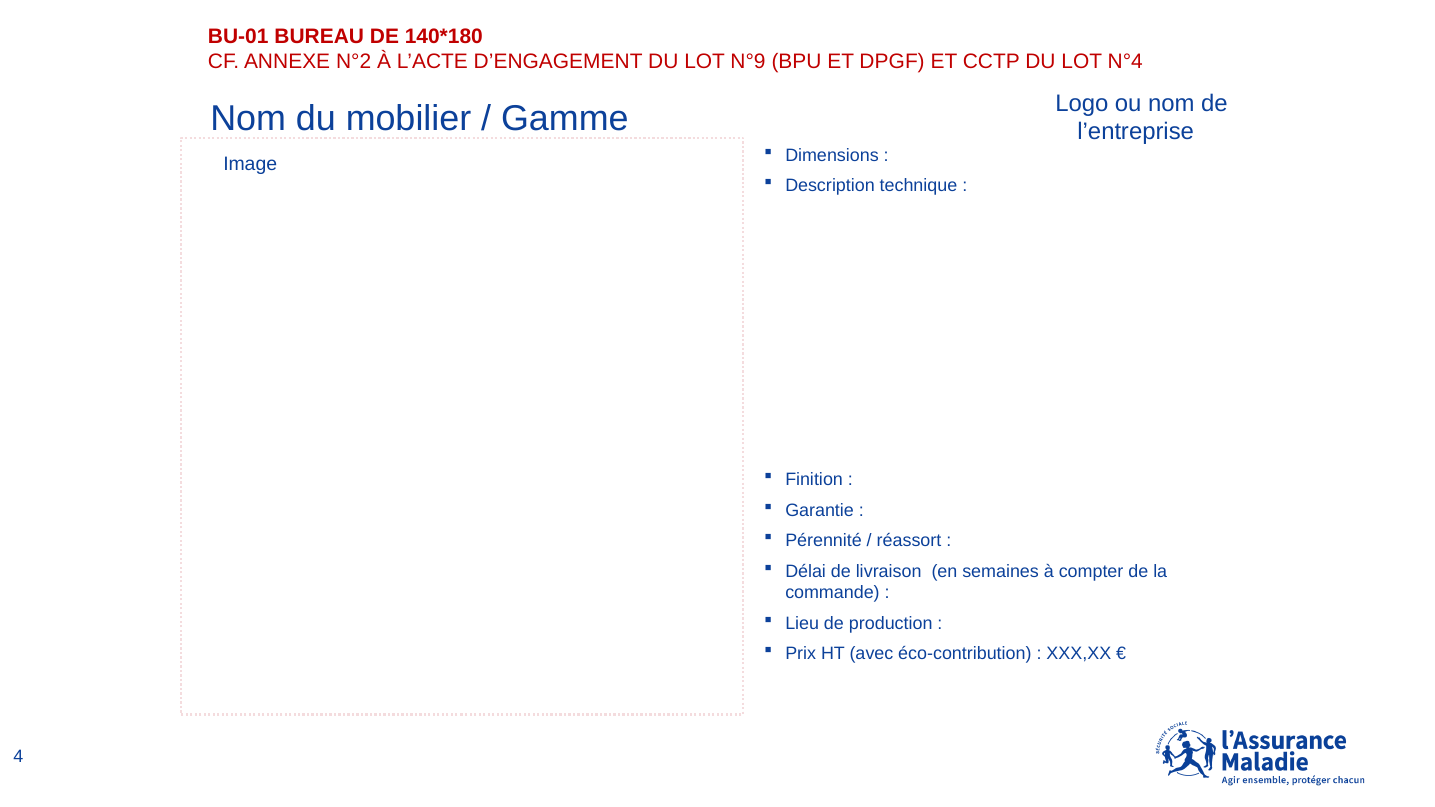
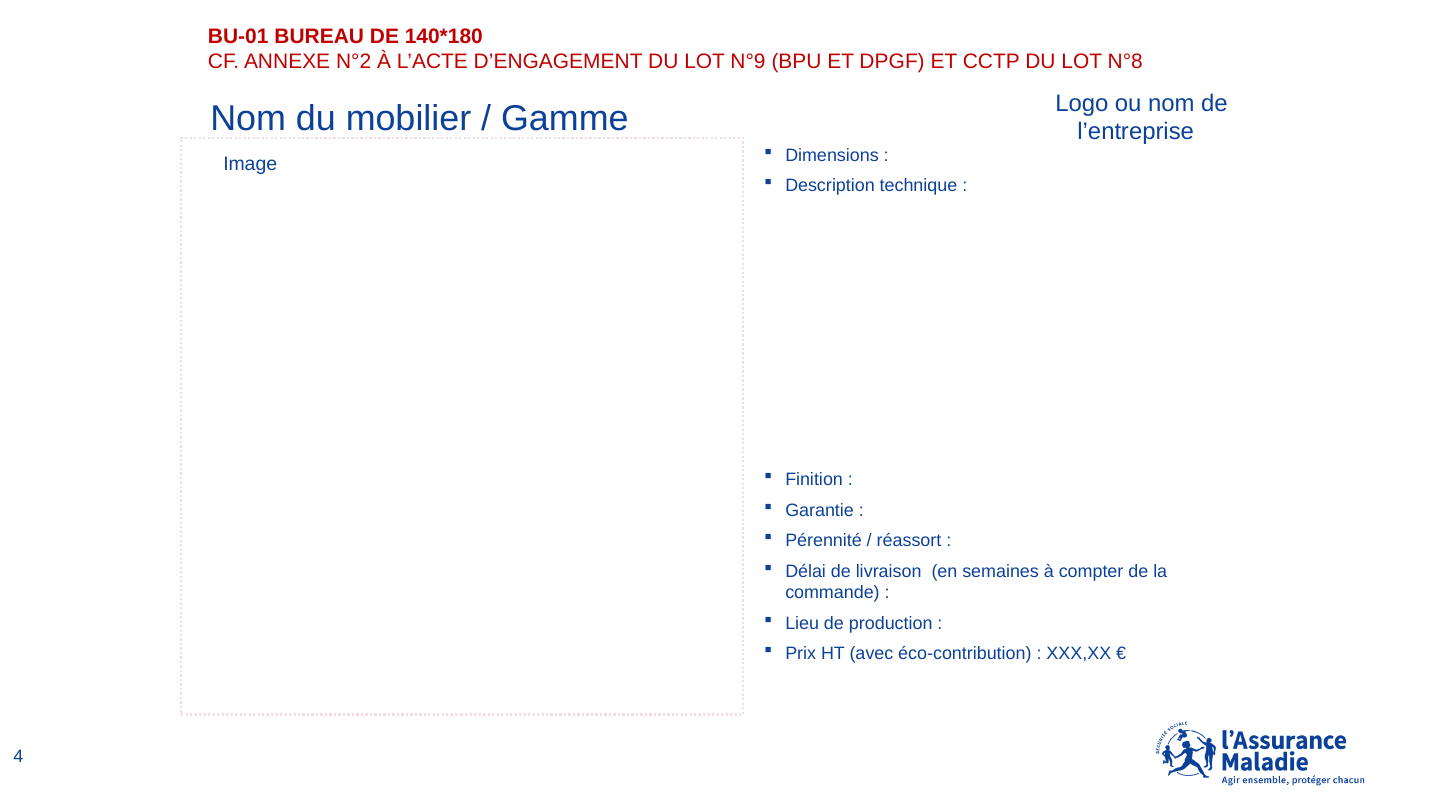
N°4: N°4 -> N°8
